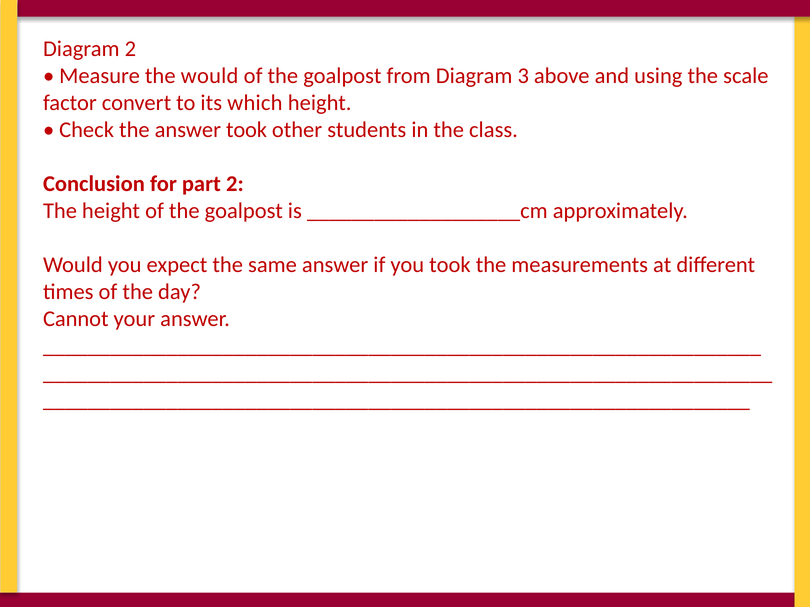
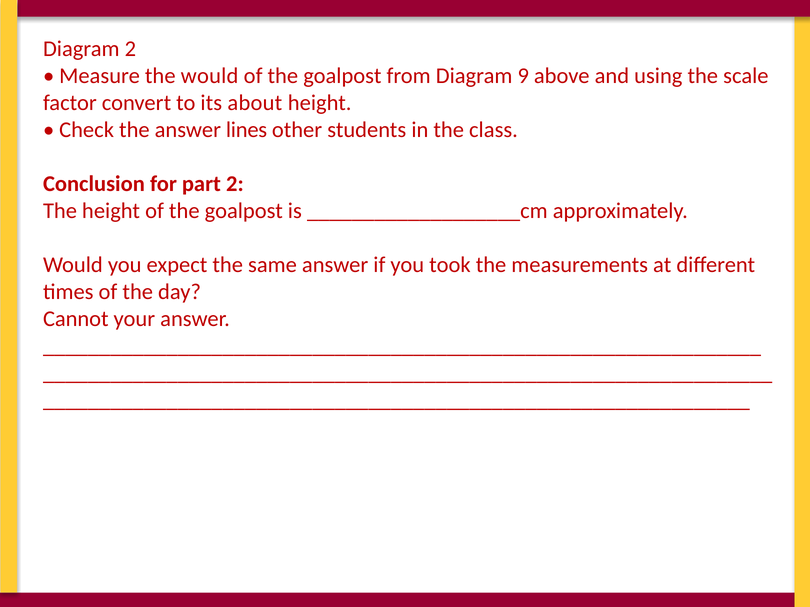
3: 3 -> 9
which: which -> about
answer took: took -> lines
